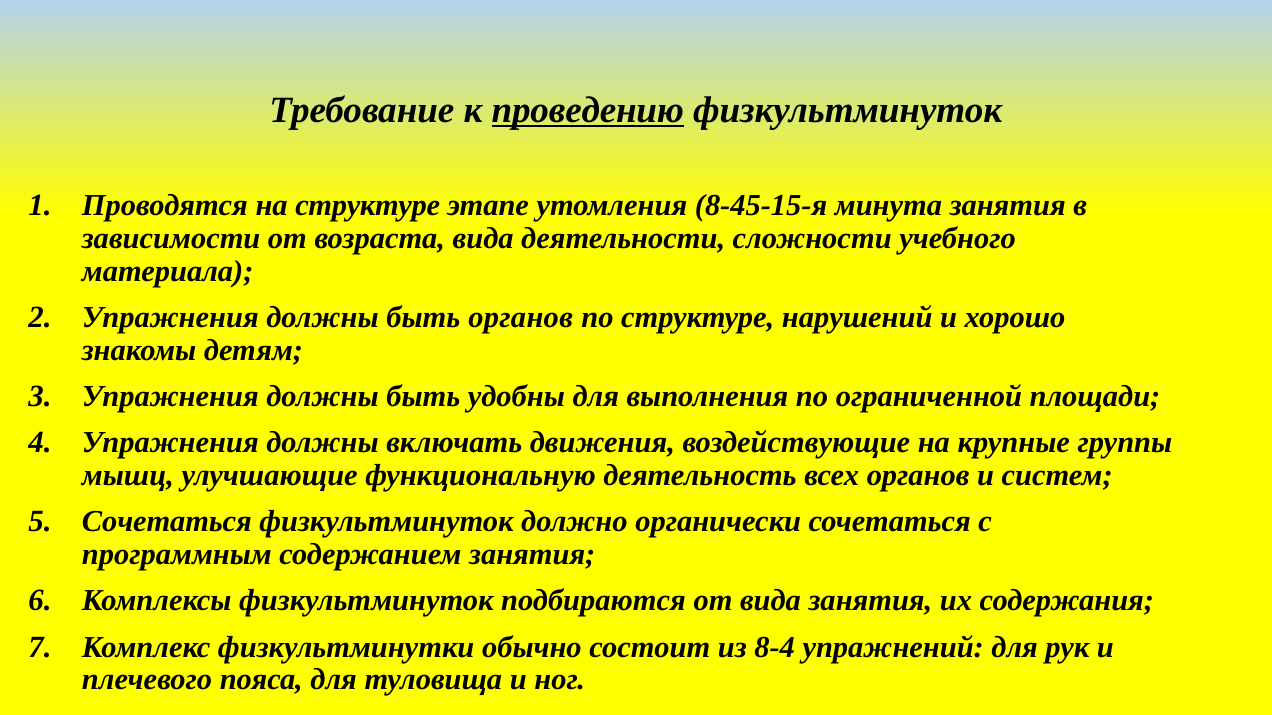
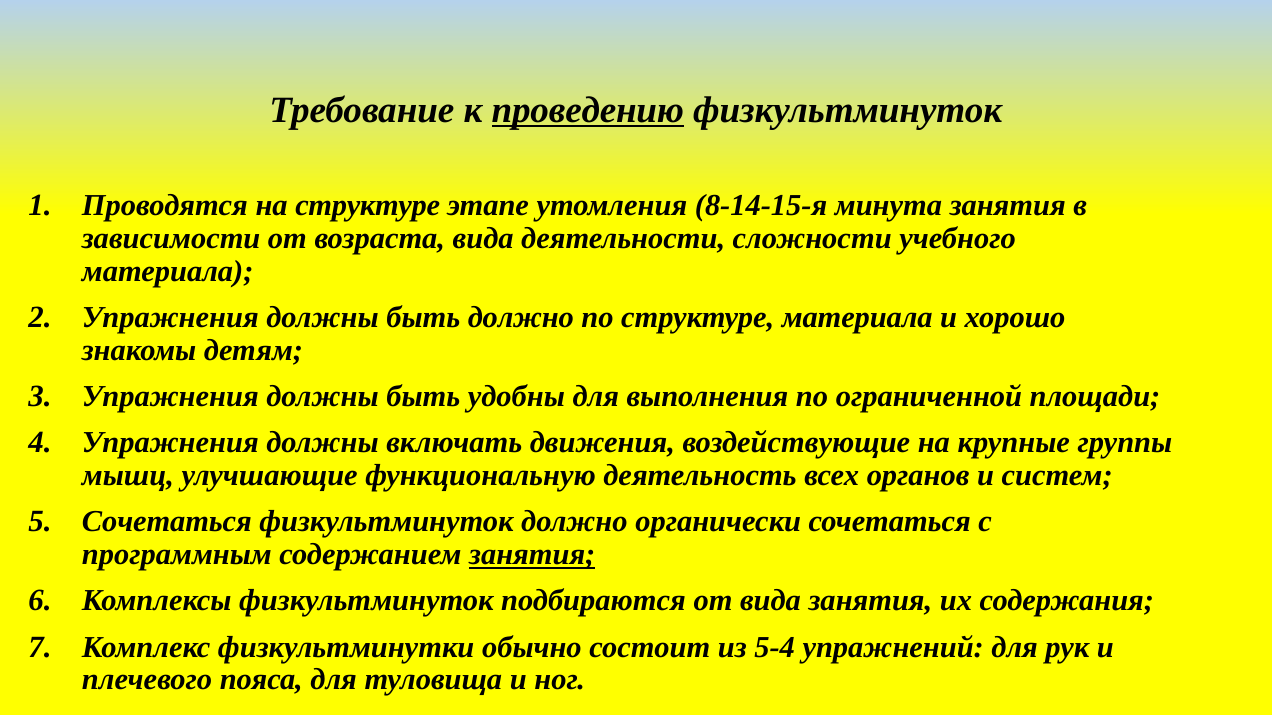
8-45-15-я: 8-45-15-я -> 8-14-15-я
быть органов: органов -> должно
структуре нарушений: нарушений -> материала
занятия at (532, 555) underline: none -> present
8-4: 8-4 -> 5-4
